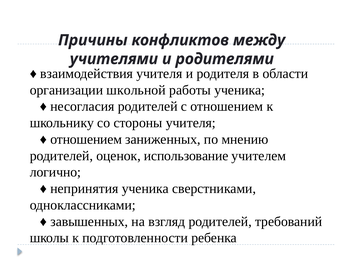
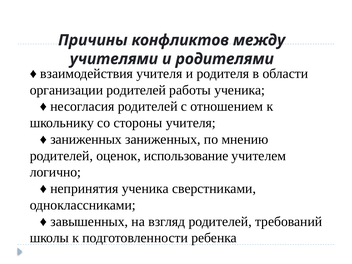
организации школьной: школьной -> родителей
отношением at (86, 139): отношением -> заниженных
